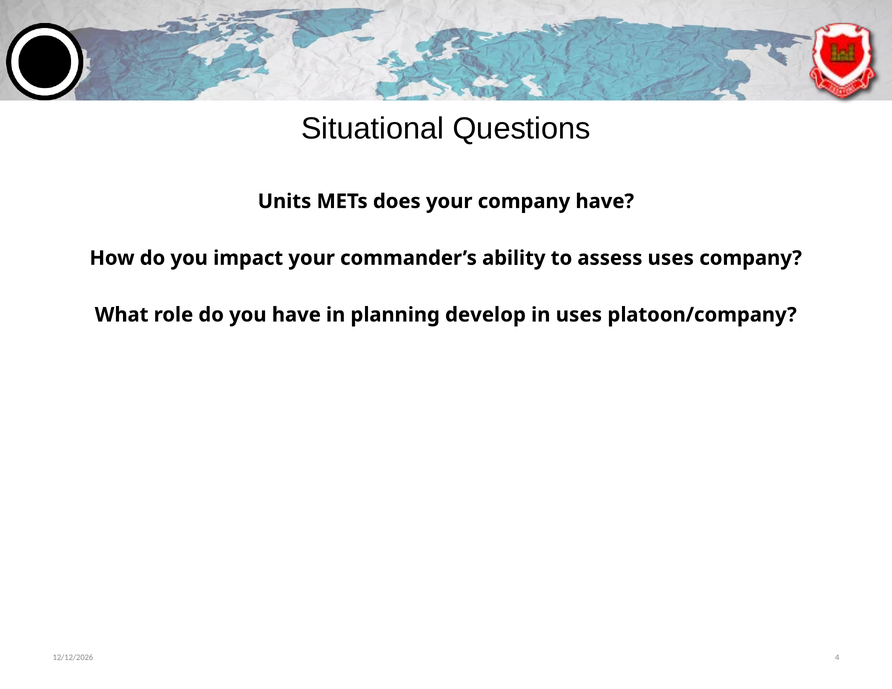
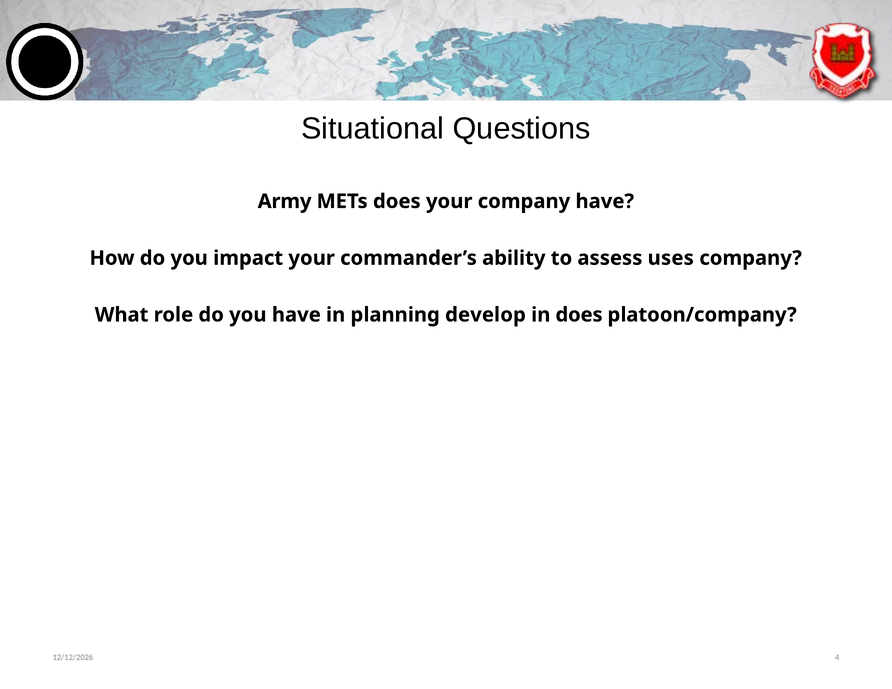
Units: Units -> Army
in uses: uses -> does
